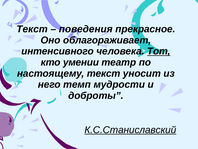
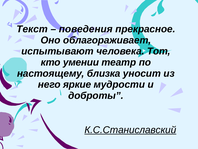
интенсивного: интенсивного -> испытывают
Тот underline: present -> none
настоящему текст: текст -> близка
темп: темп -> яркие
